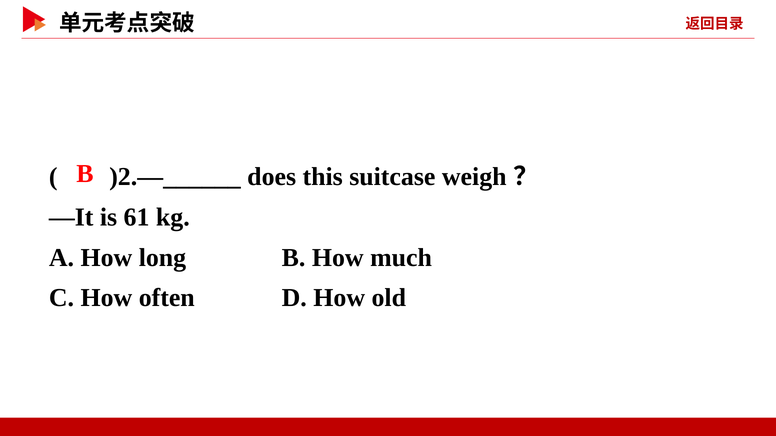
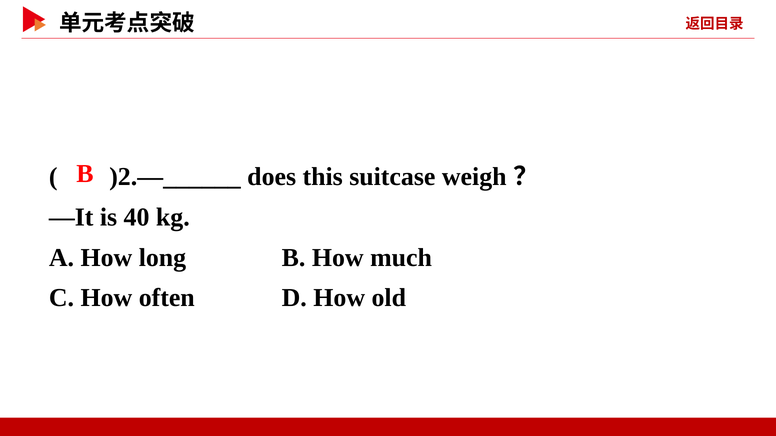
61: 61 -> 40
